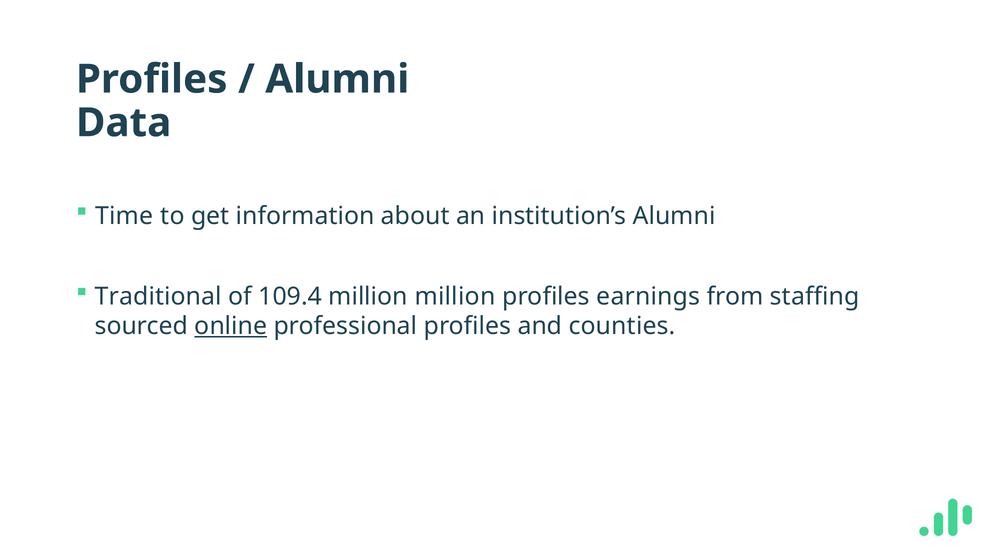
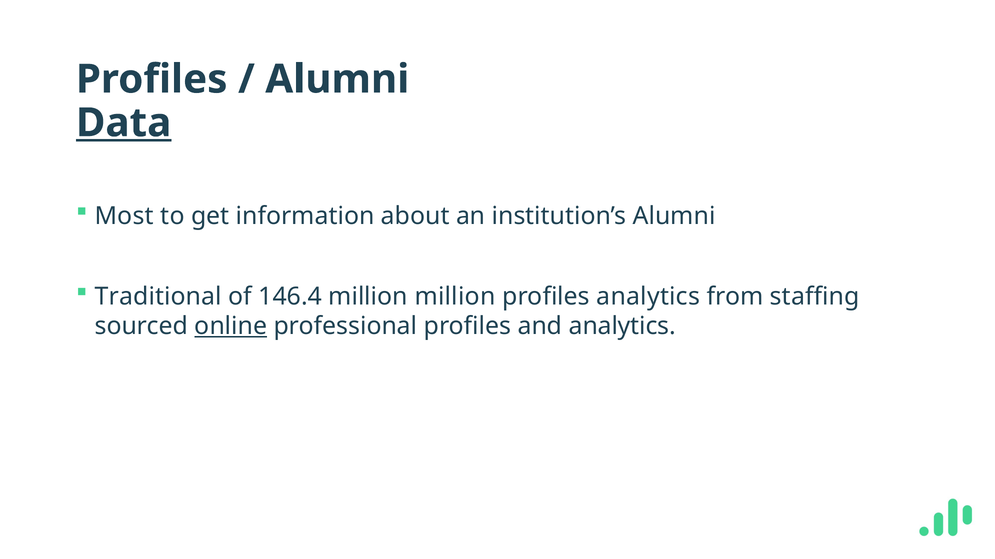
Data underline: none -> present
Time: Time -> Most
109.4: 109.4 -> 146.4
profiles earnings: earnings -> analytics
and counties: counties -> analytics
